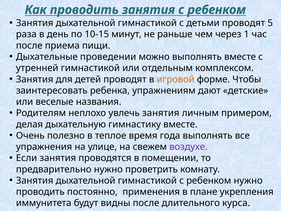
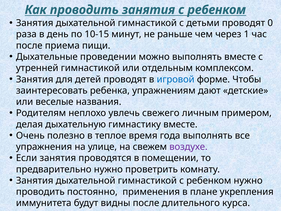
5: 5 -> 0
игровой colour: orange -> blue
увлечь занятия: занятия -> свежего
